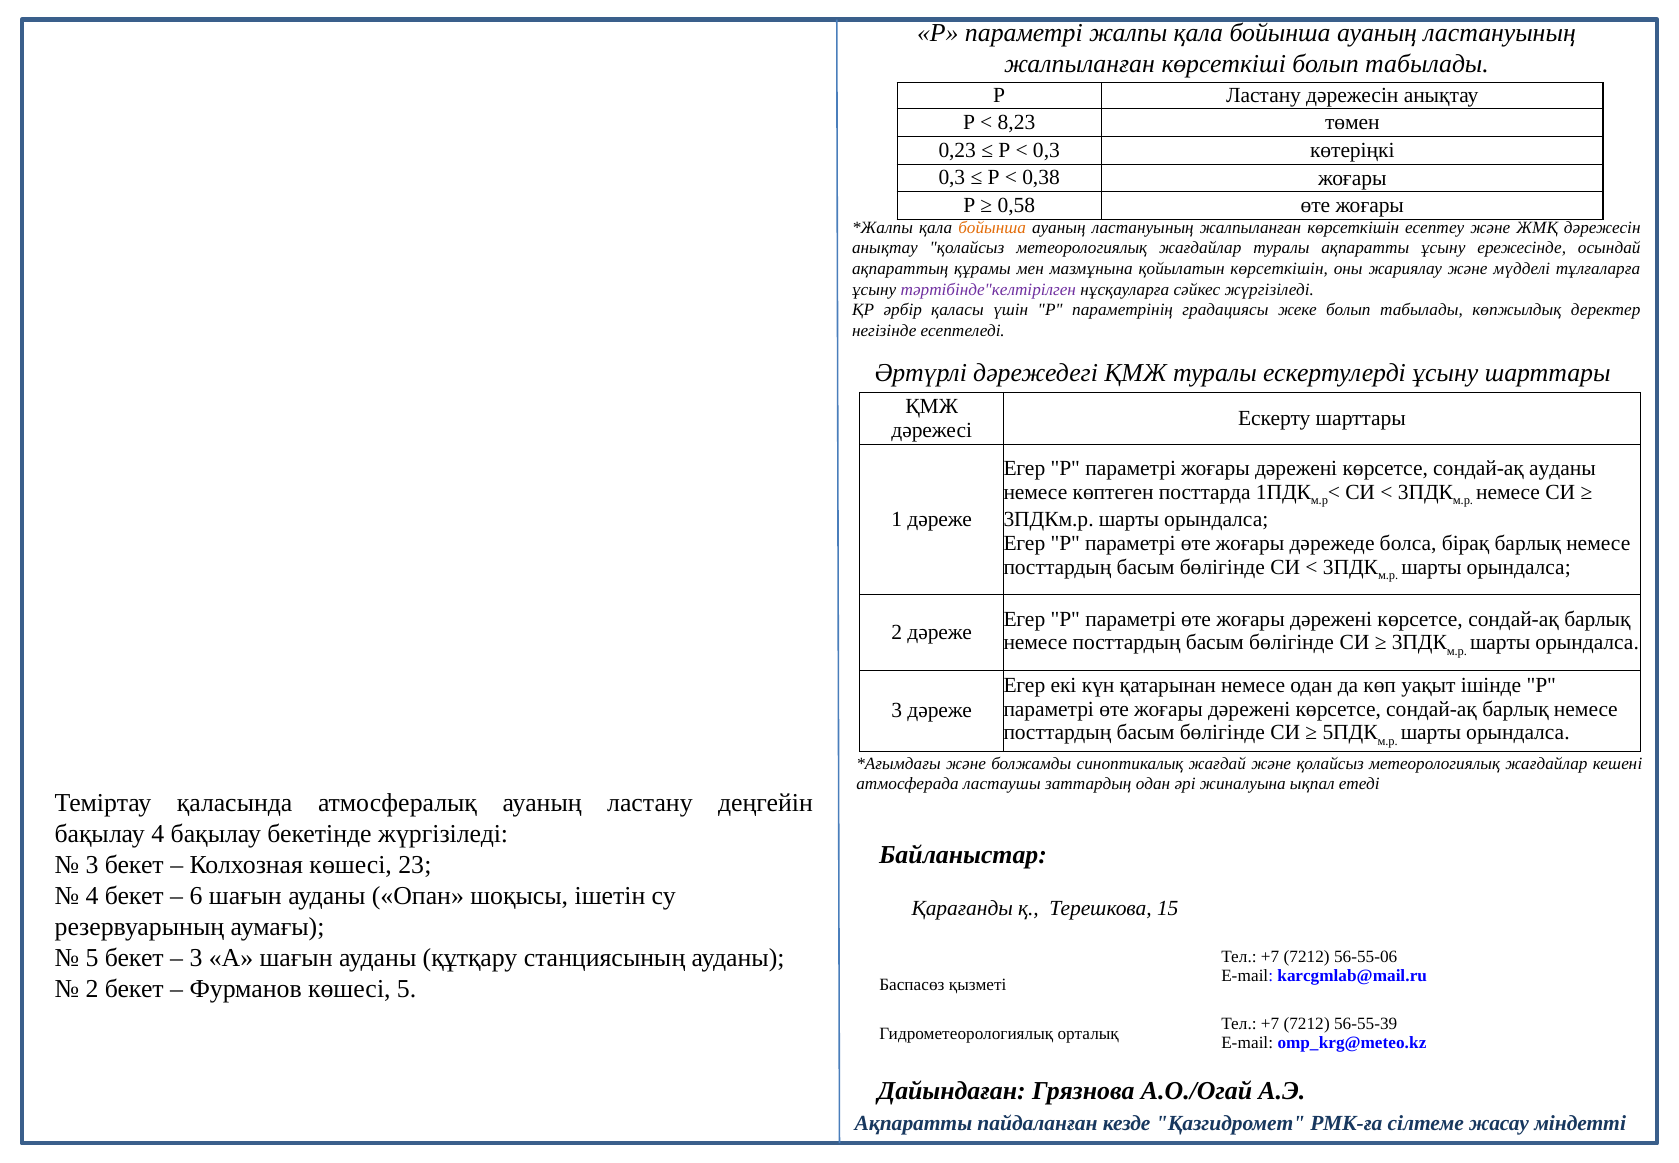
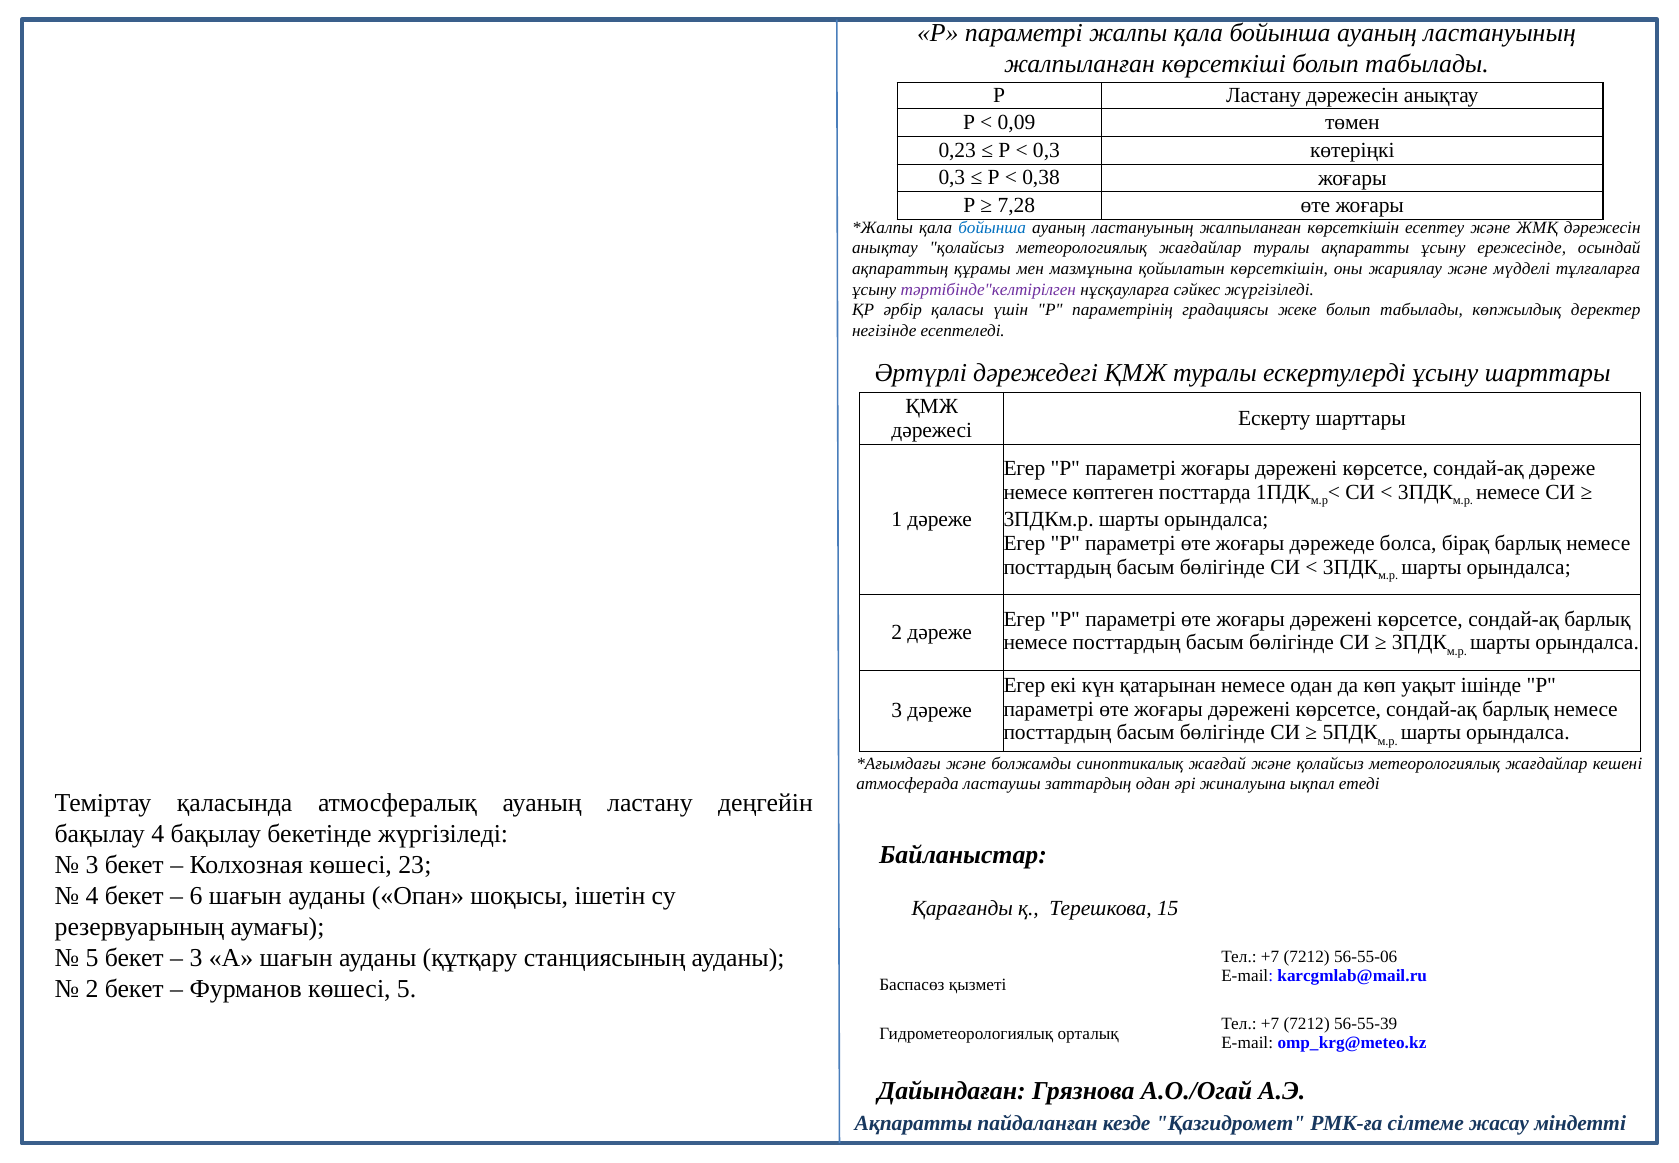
8,23: 8,23 -> 0,09
0,58: 0,58 -> 7,28
бойынша at (992, 227) colour: orange -> blue
сондай-ақ ауданы: ауданы -> дәреже
